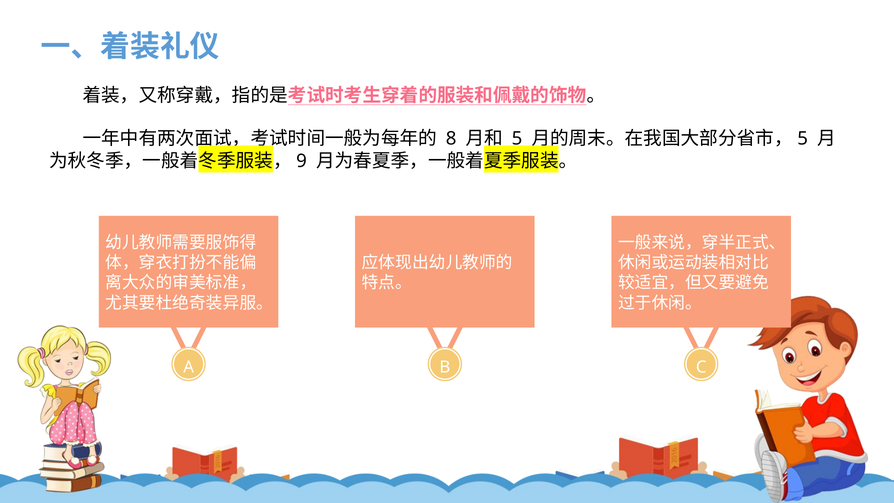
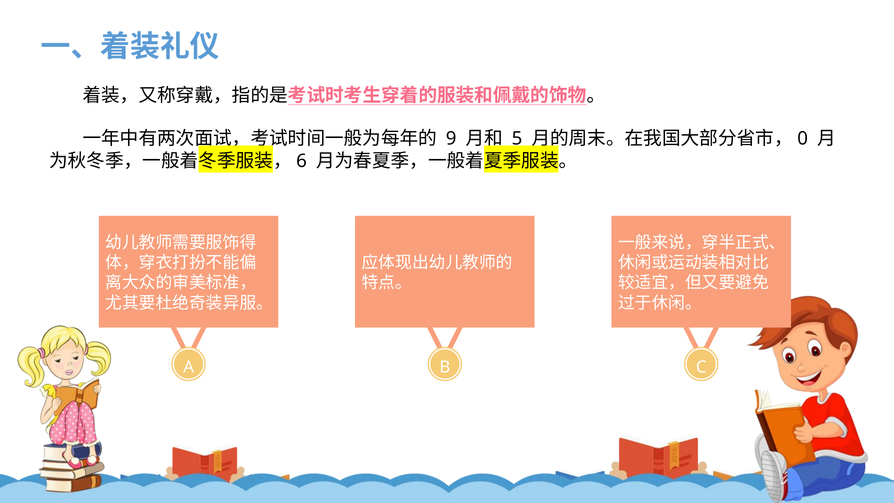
8: 8 -> 9
5 at (803, 139): 5 -> 0
9: 9 -> 6
